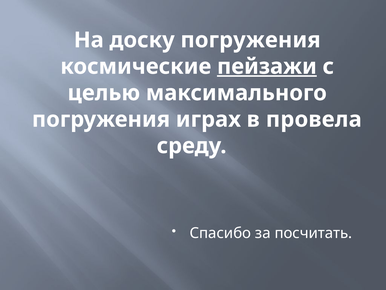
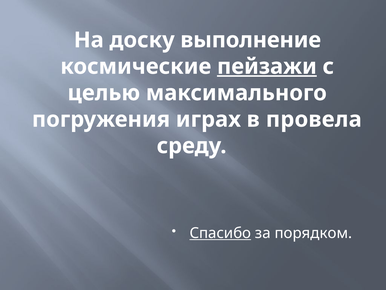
доску погружения: погружения -> выполнение
Спасибо underline: none -> present
посчитать: посчитать -> порядком
